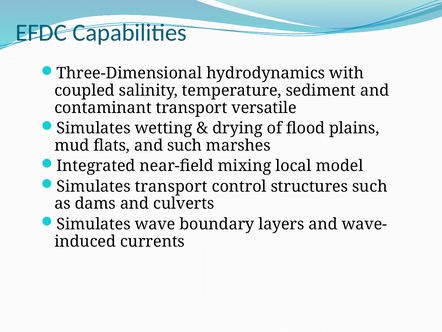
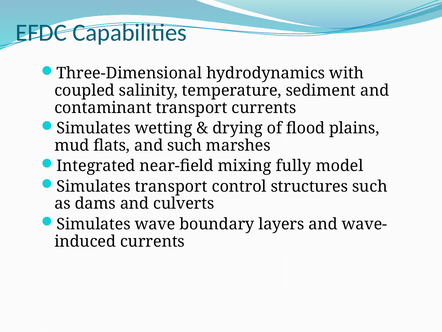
transport versatile: versatile -> currents
local: local -> fully
